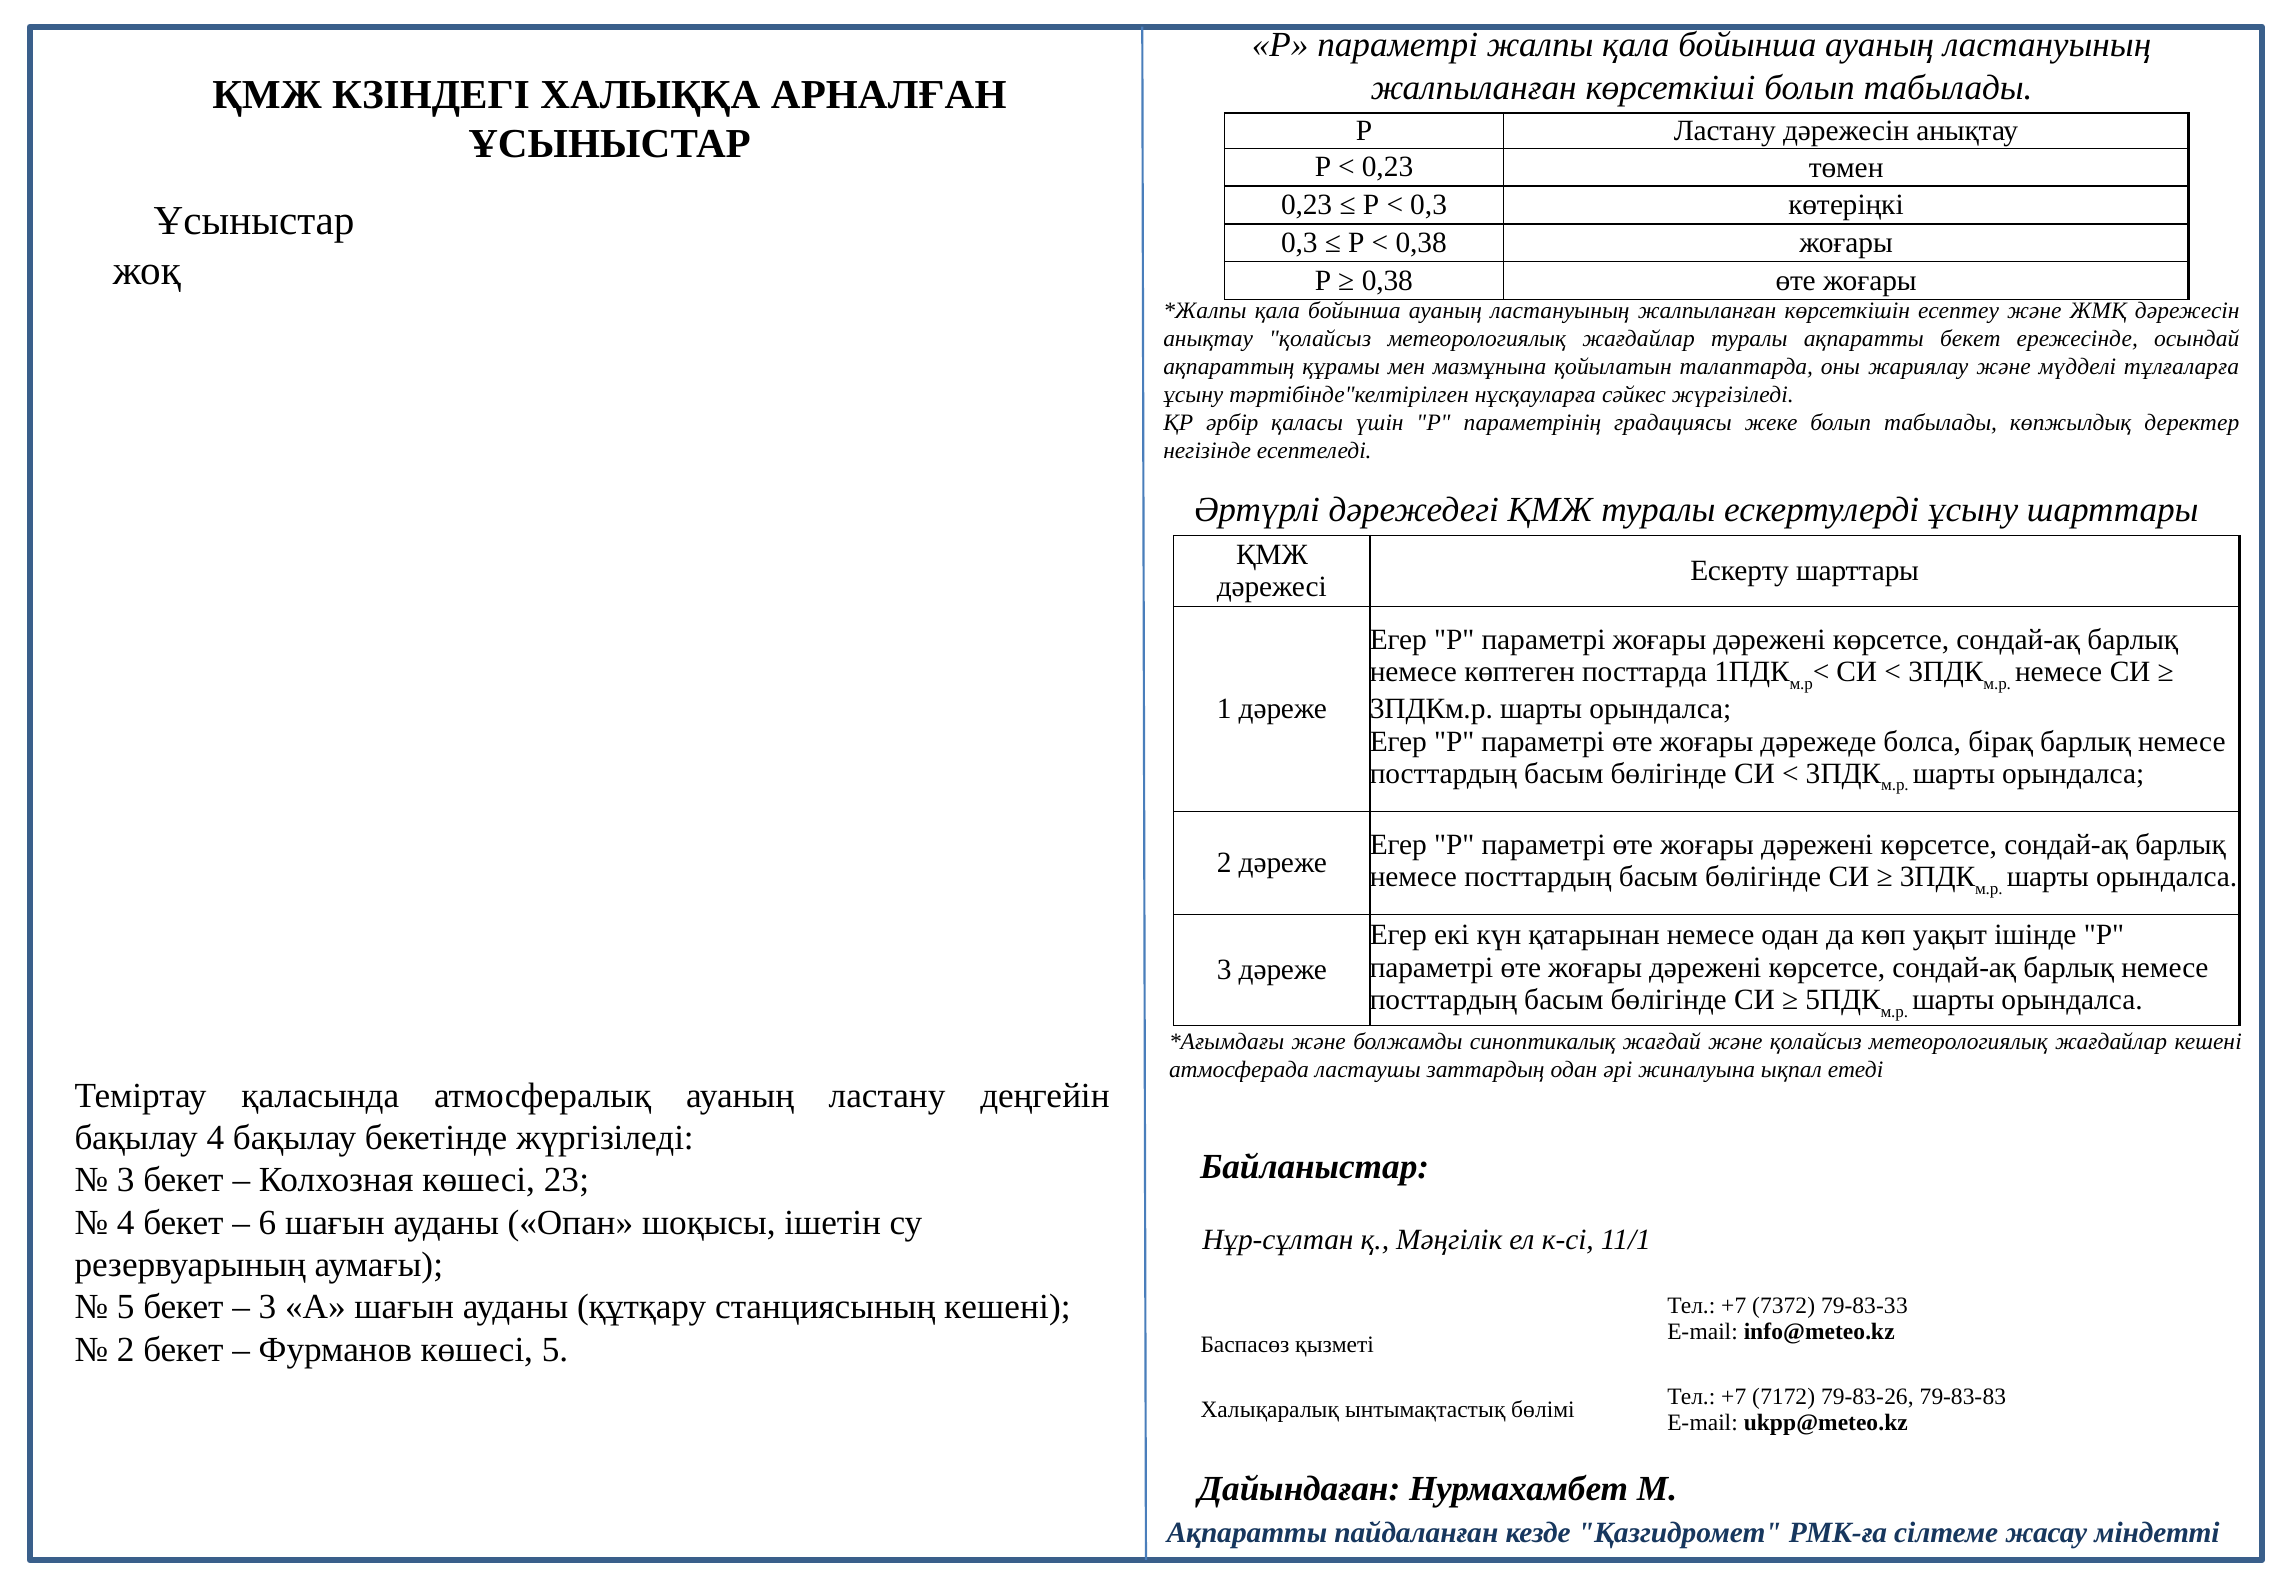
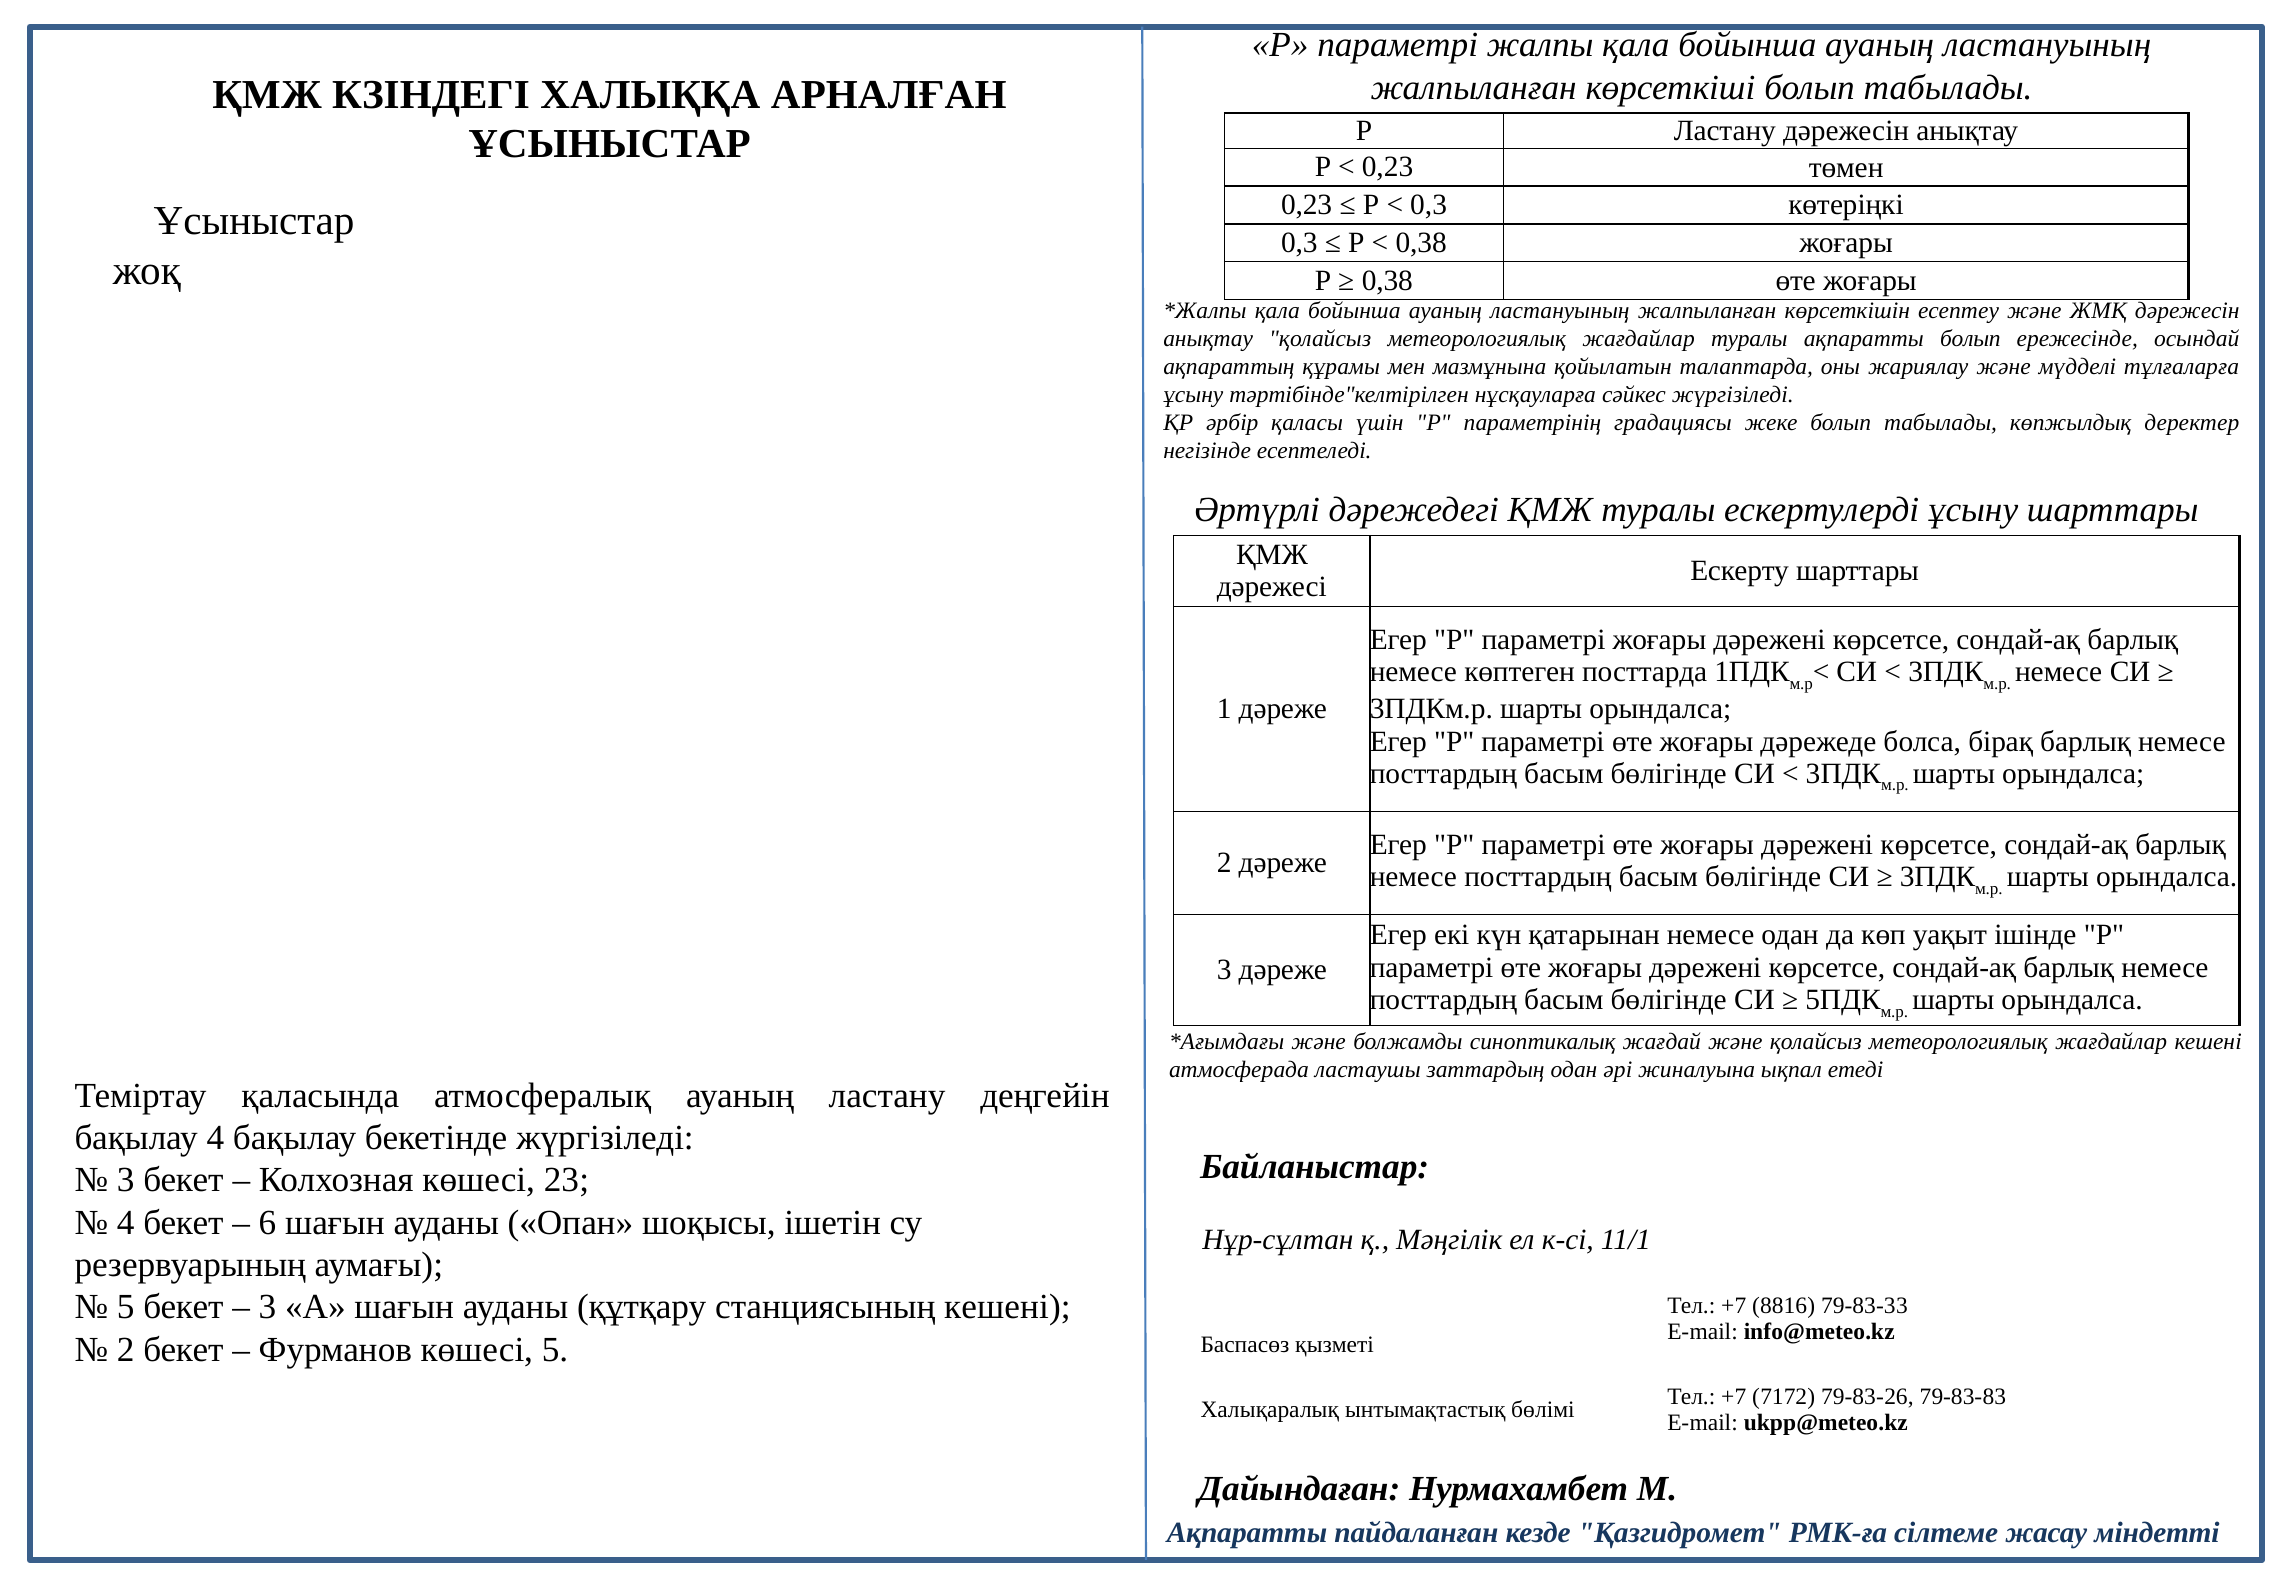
ақпаратты бекет: бекет -> болып
7372: 7372 -> 8816
